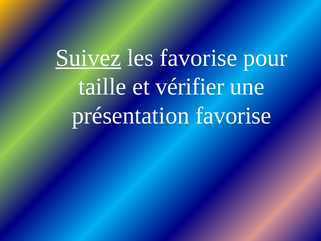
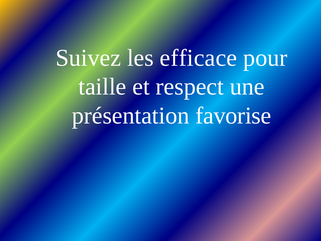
Suivez underline: present -> none
les favorise: favorise -> efficace
vérifier: vérifier -> respect
